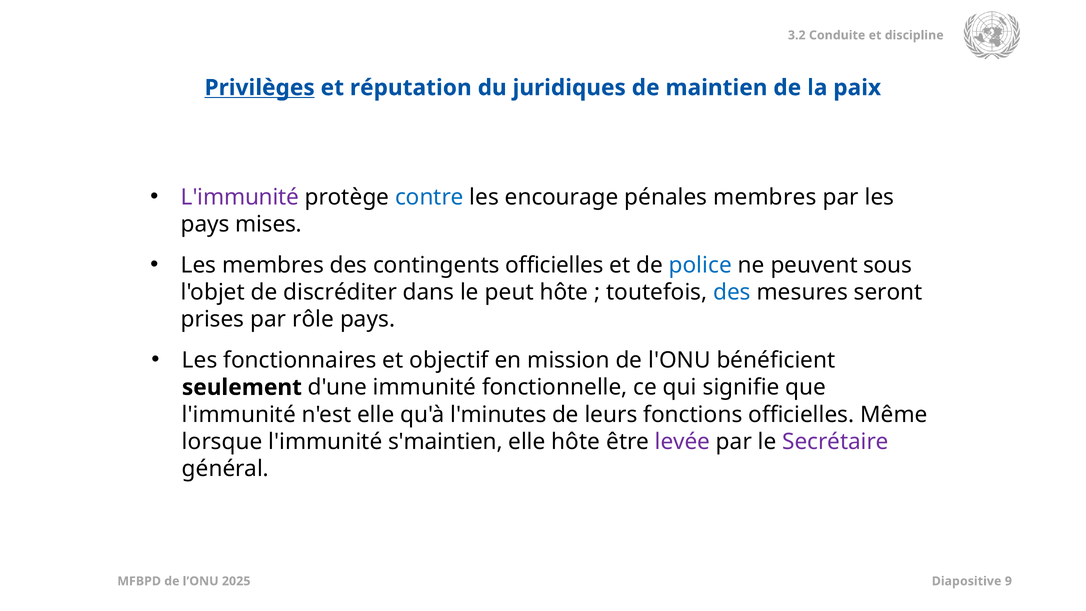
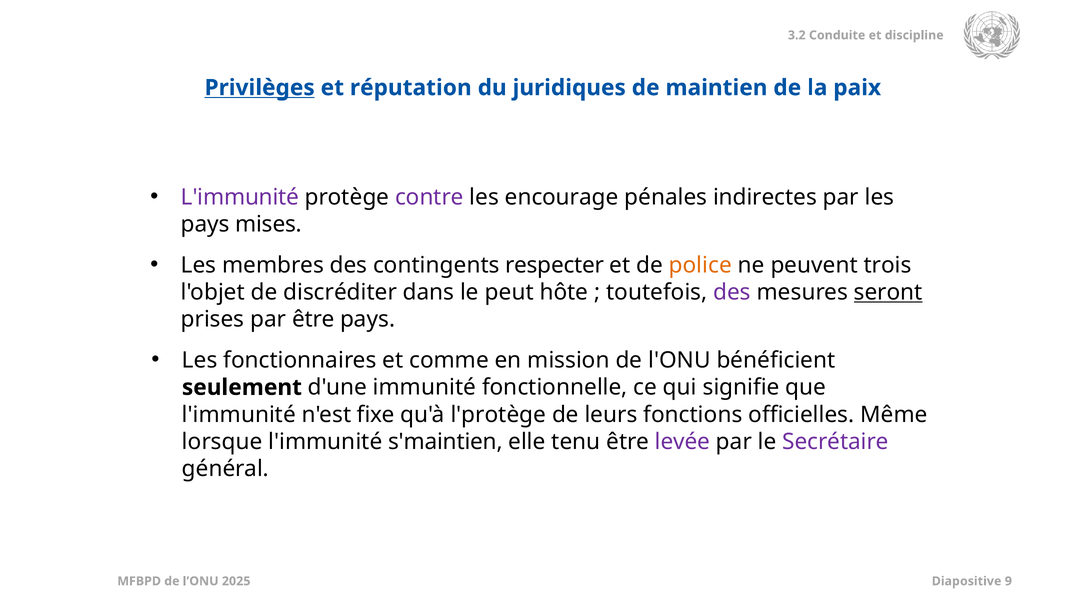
contre colour: blue -> purple
pénales membres: membres -> indirectes
contingents officielles: officielles -> respecter
police colour: blue -> orange
sous: sous -> trois
des at (732, 292) colour: blue -> purple
seront underline: none -> present
par rôle: rôle -> être
objectif: objectif -> comme
n'est elle: elle -> fixe
l'minutes: l'minutes -> l'protège
elle hôte: hôte -> tenu
